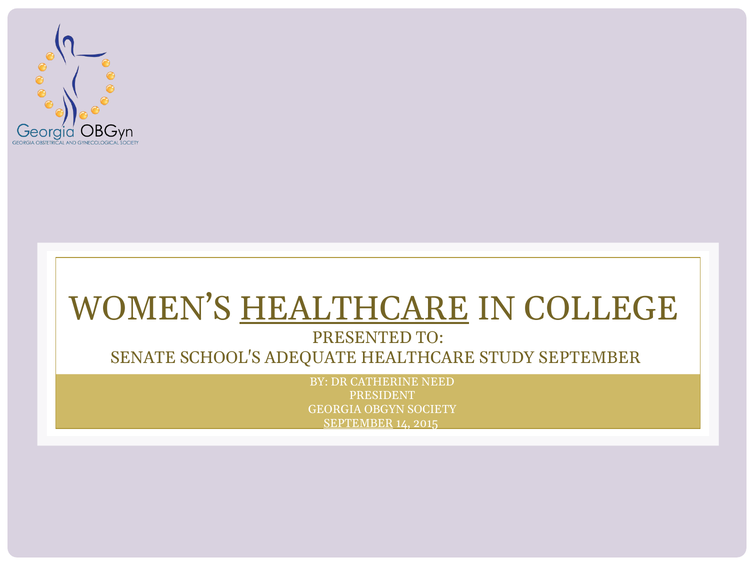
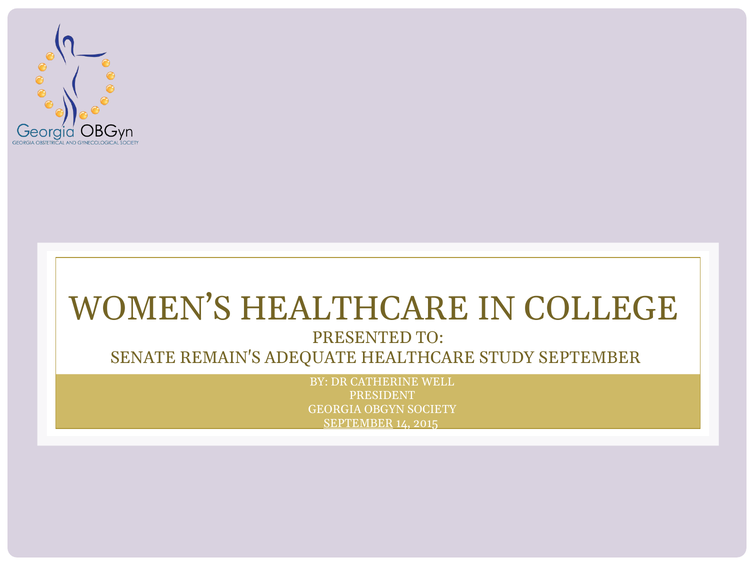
HEALTHCARE at (354, 309) underline: present -> none
SCHOOL'S: SCHOOL'S -> REMAIN'S
NEED: NEED -> WELL
